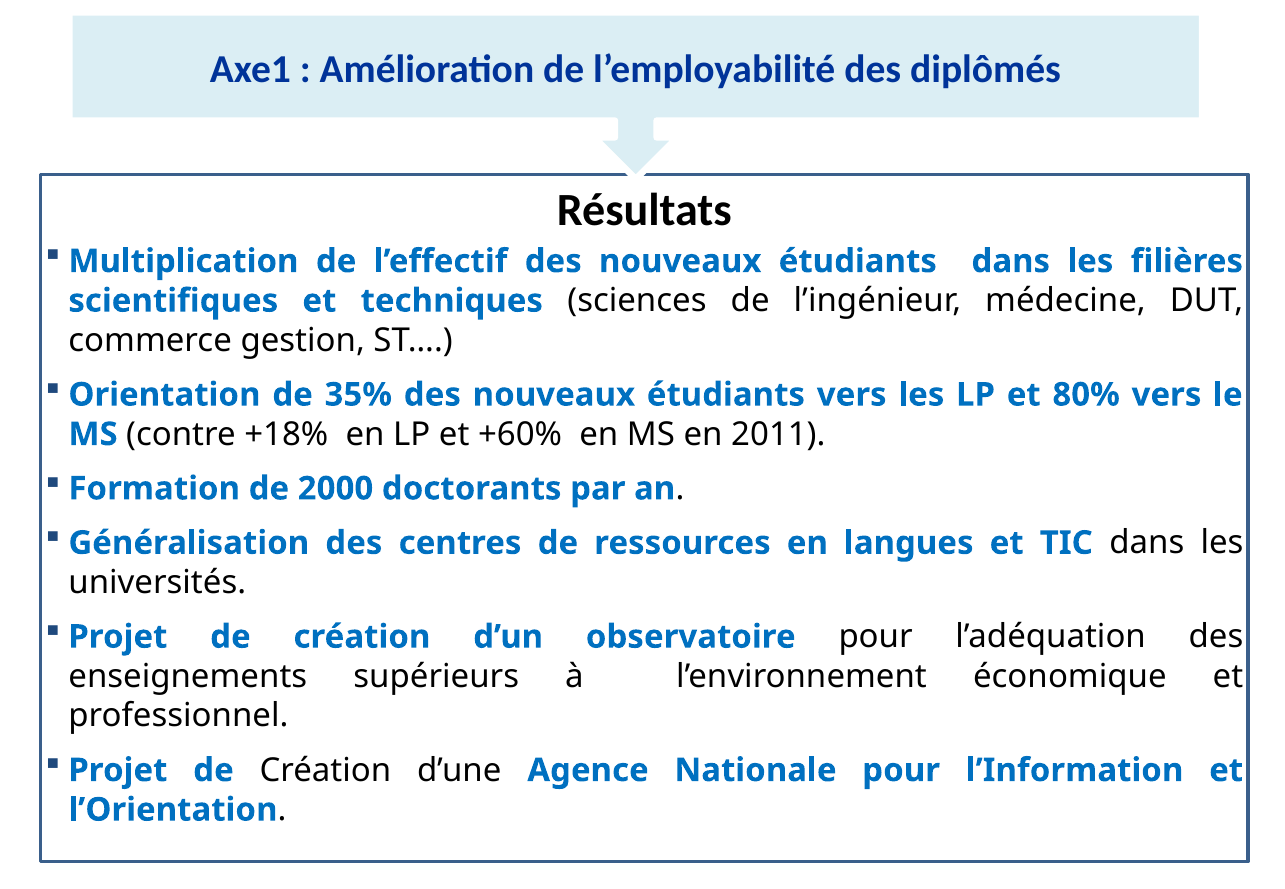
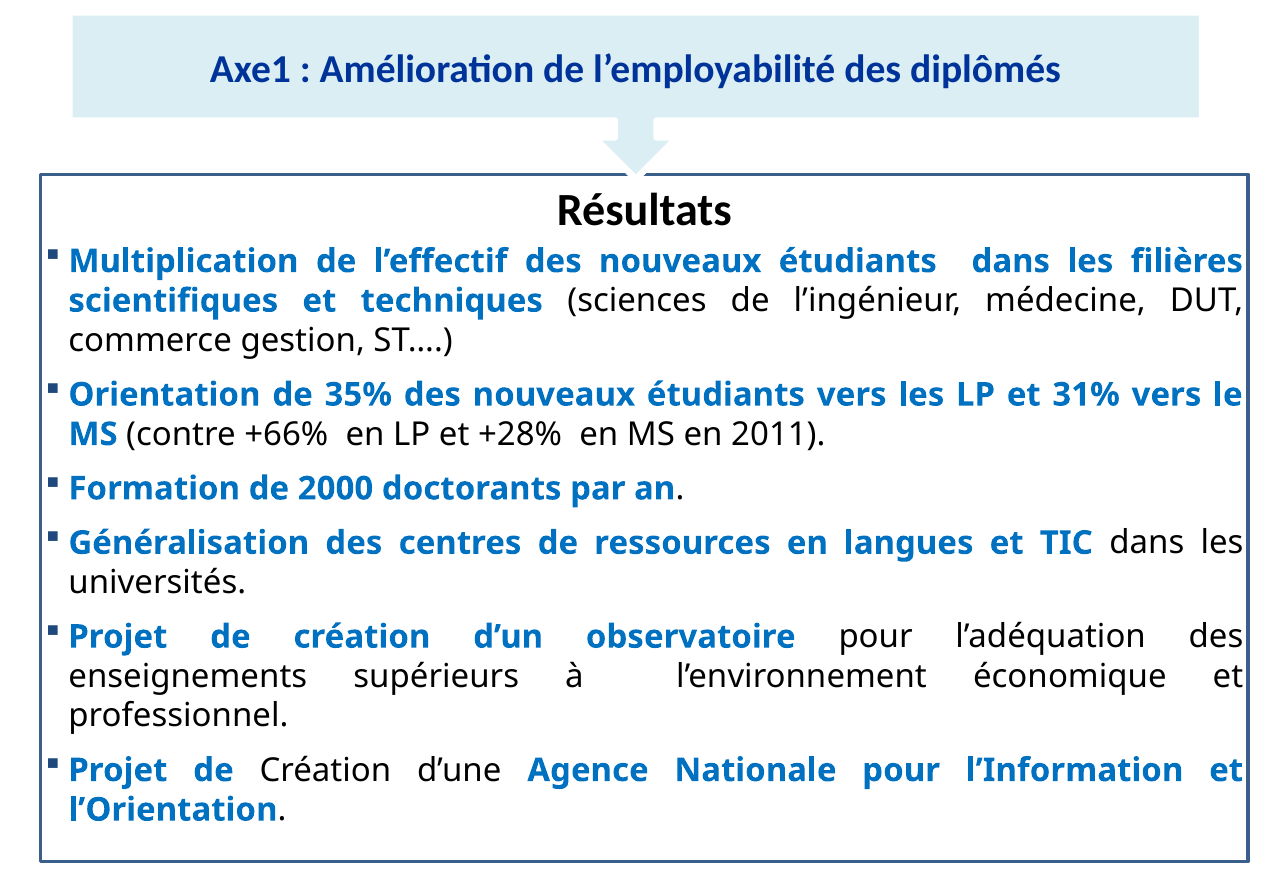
80%: 80% -> 31%
+18%: +18% -> +66%
+60%: +60% -> +28%
